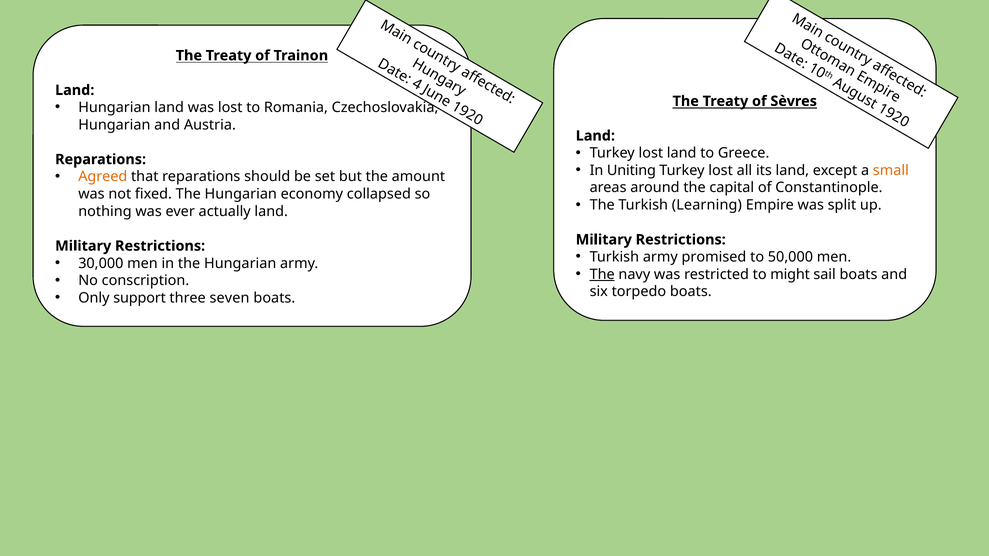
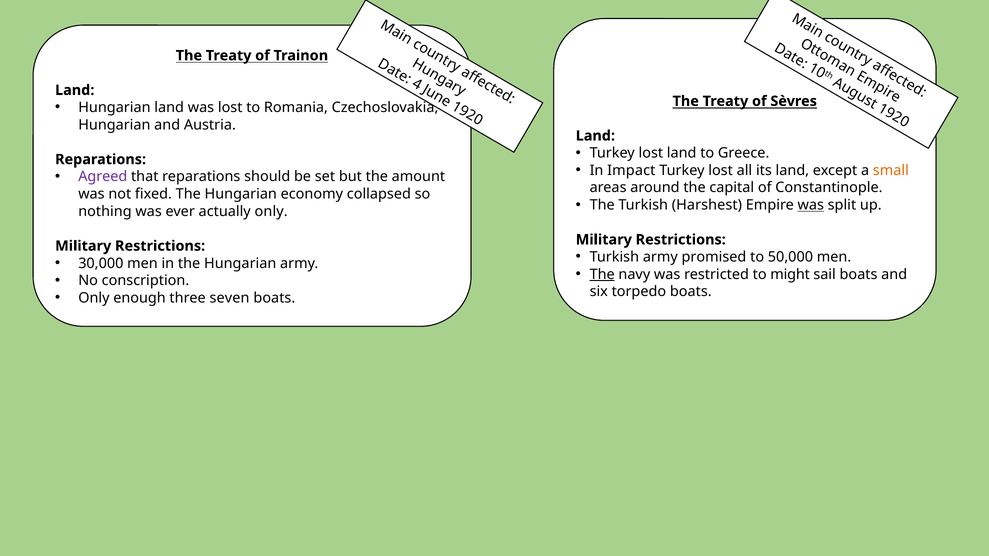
Uniting: Uniting -> Impact
Agreed colour: orange -> purple
Learning: Learning -> Harshest
was at (811, 205) underline: none -> present
actually land: land -> only
support: support -> enough
